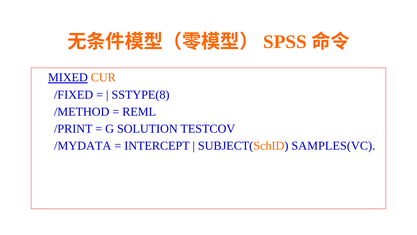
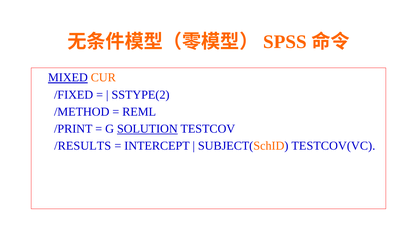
SSTYPE(8: SSTYPE(8 -> SSTYPE(2
SOLUTION underline: none -> present
/MYDATA: /MYDATA -> /RESULTS
SAMPLES(VC: SAMPLES(VC -> TESTCOV(VC
